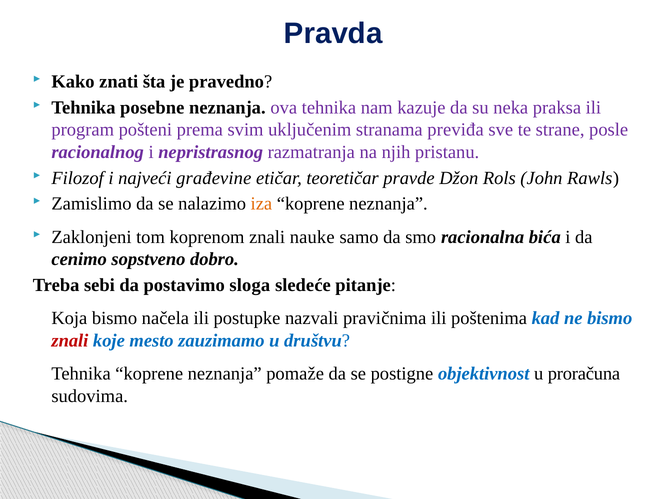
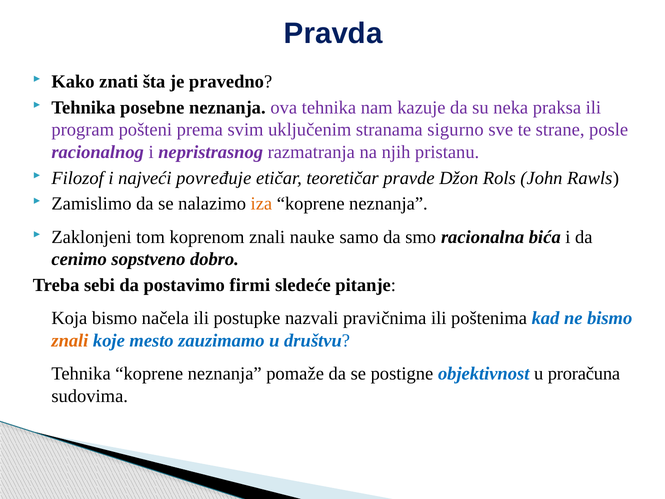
previđa: previđa -> sigurno
građevine: građevine -> povređuje
sloga: sloga -> firmi
znali at (70, 340) colour: red -> orange
